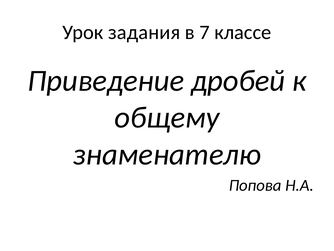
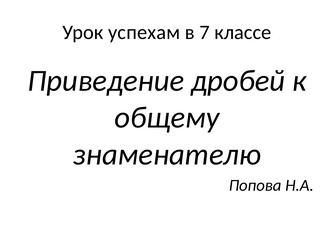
задания: задания -> успехам
